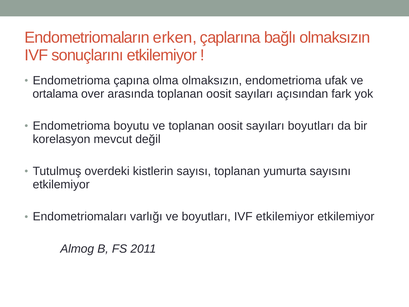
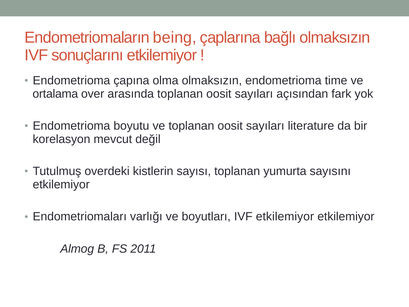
erken: erken -> being
ufak: ufak -> time
sayıları boyutları: boyutları -> literature
